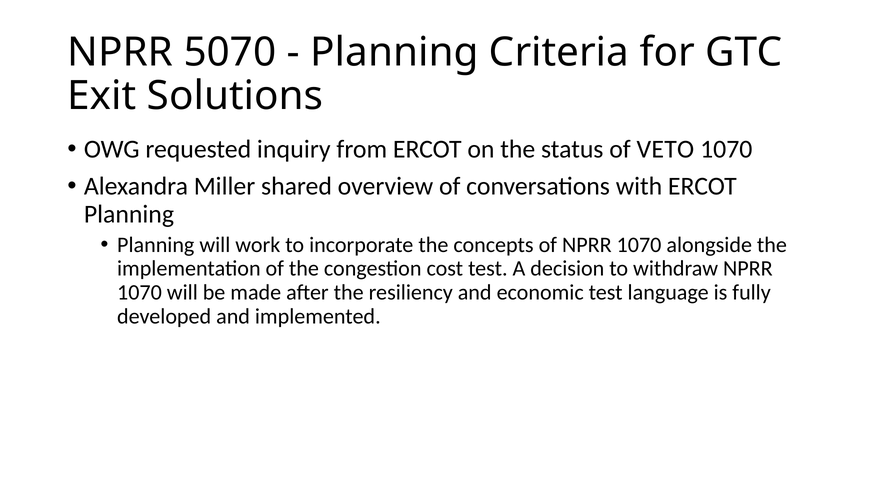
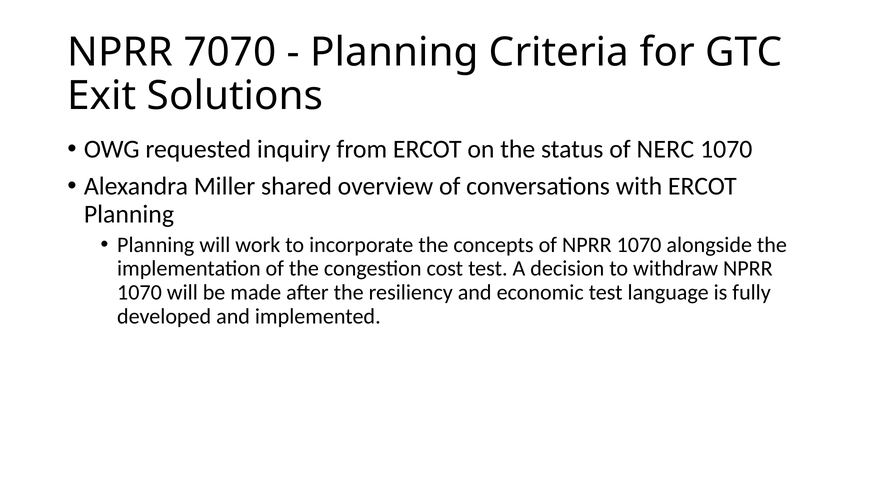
5070: 5070 -> 7070
VETO: VETO -> NERC
